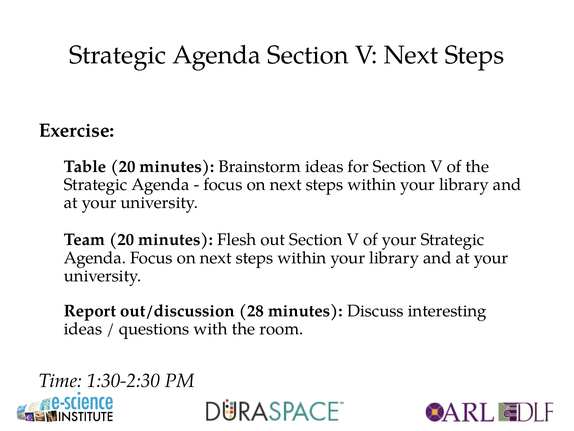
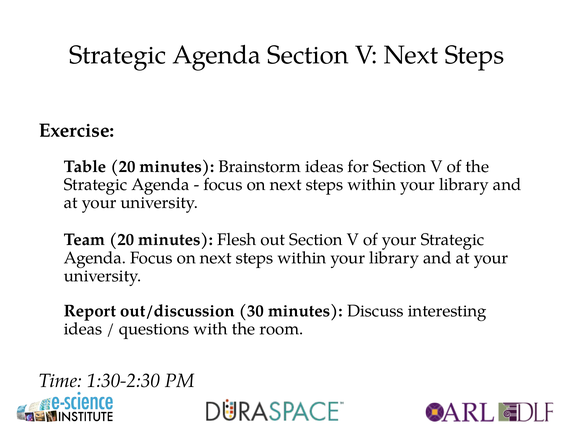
28: 28 -> 30
